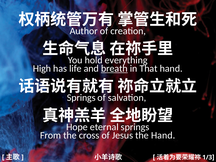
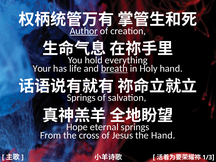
Author underline: none -> present
High: High -> Your
That: That -> Holy
